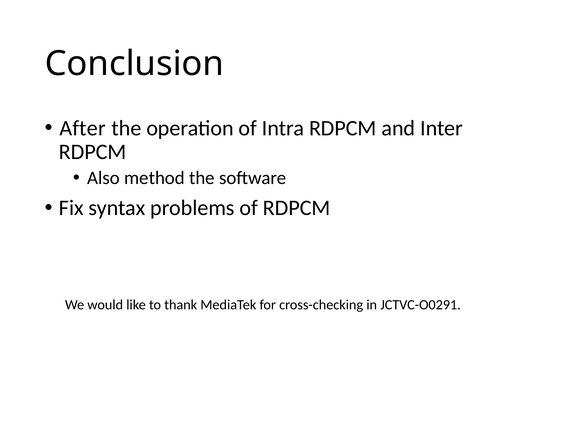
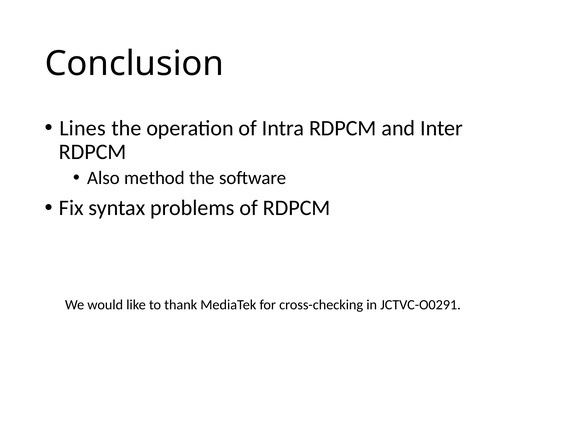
After: After -> Lines
